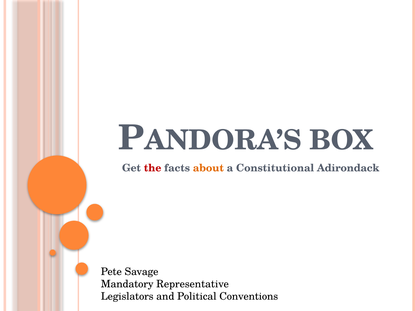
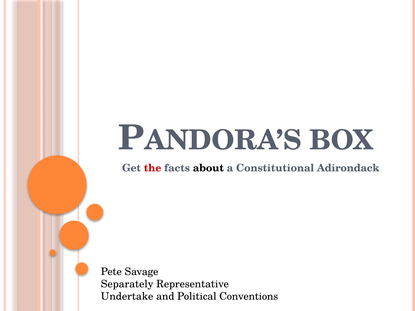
about colour: orange -> black
Mandatory: Mandatory -> Separately
Legislators: Legislators -> Undertake
